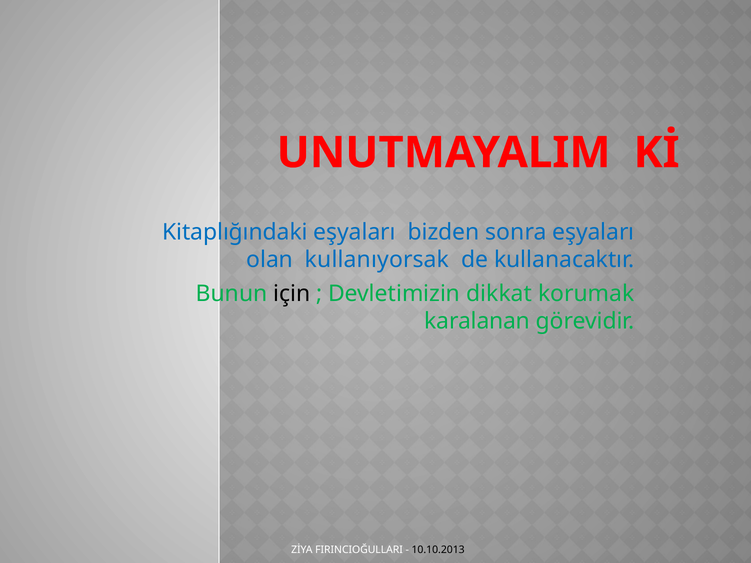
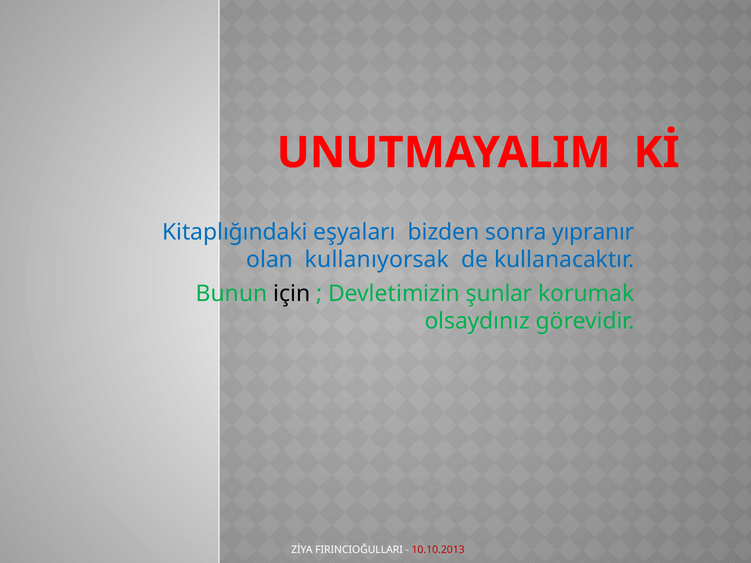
sonra eşyaları: eşyaları -> yıpranır
dikkat: dikkat -> şunlar
karalanan: karalanan -> olsaydınız
10.10.2013 colour: black -> red
